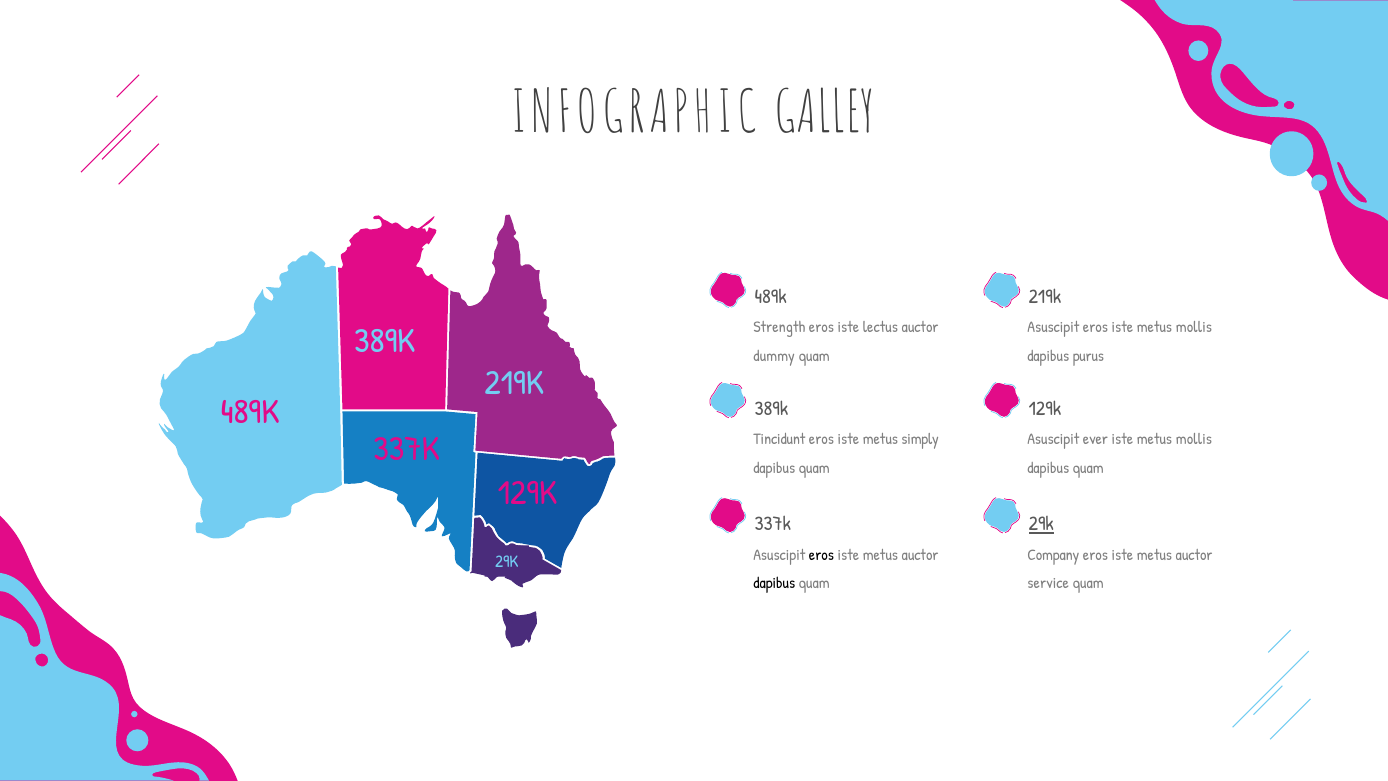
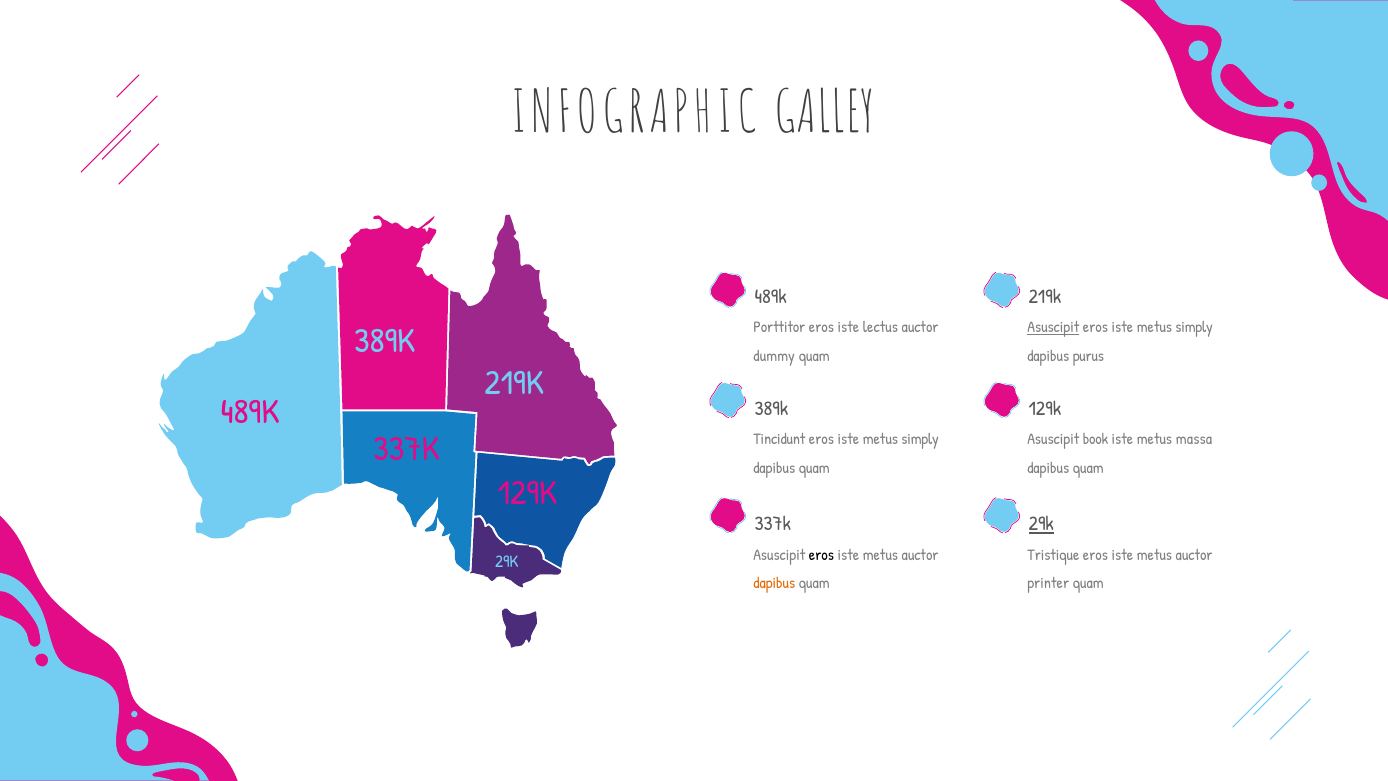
Strength: Strength -> Porttitor
Asuscipit at (1053, 327) underline: none -> present
mollis at (1194, 327): mollis -> simply
ever: ever -> book
mollis at (1194, 439): mollis -> massa
Company: Company -> Tristique
dapibus at (774, 583) colour: black -> orange
service: service -> printer
